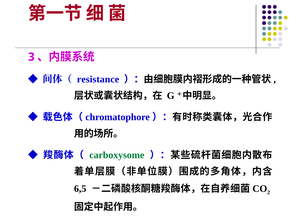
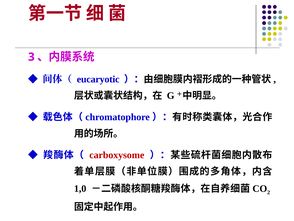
resistance: resistance -> eucaryotic
carboxysome colour: green -> red
6,5: 6,5 -> 1,0
